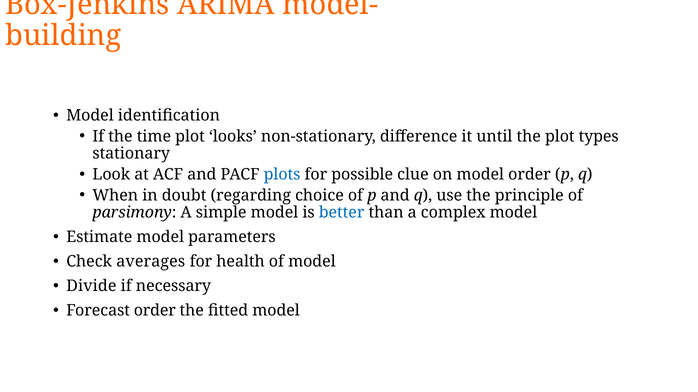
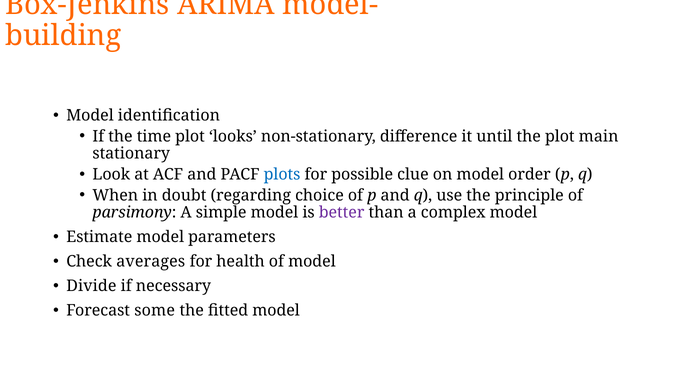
types: types -> main
better colour: blue -> purple
Forecast order: order -> some
